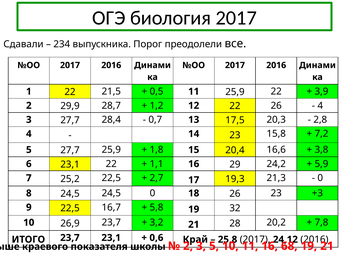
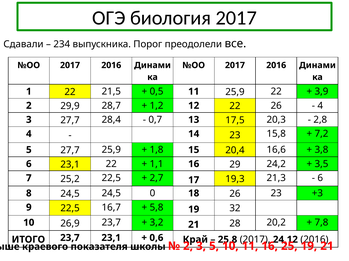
5,9: 5,9 -> 3,5
0 at (320, 179): 0 -> 6
68: 68 -> 25
